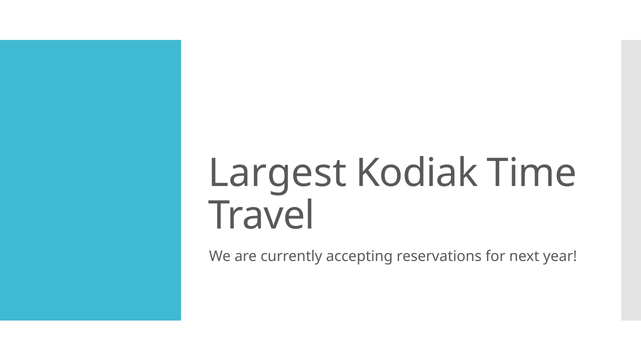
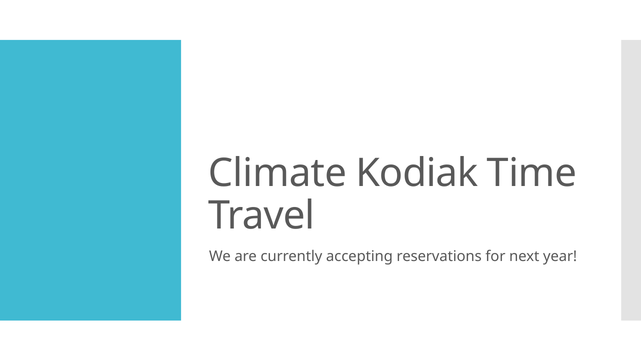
Largest: Largest -> Climate
